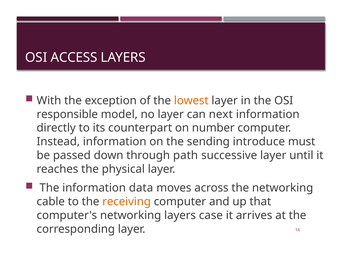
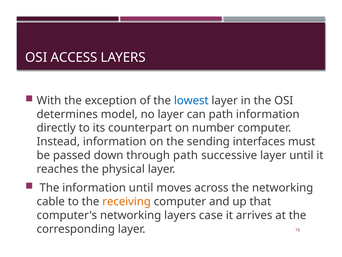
lowest colour: orange -> blue
responsible: responsible -> determines
can next: next -> path
introduce: introduce -> interfaces
information data: data -> until
